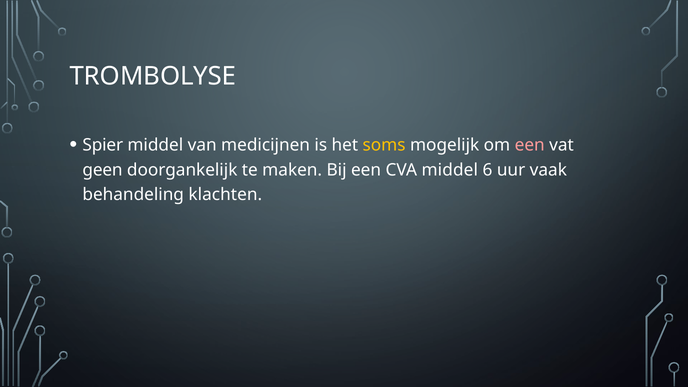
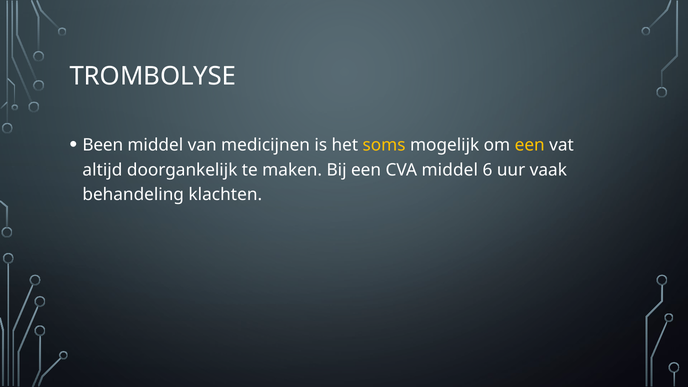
Spier: Spier -> Been
een at (530, 145) colour: pink -> yellow
geen: geen -> altijd
